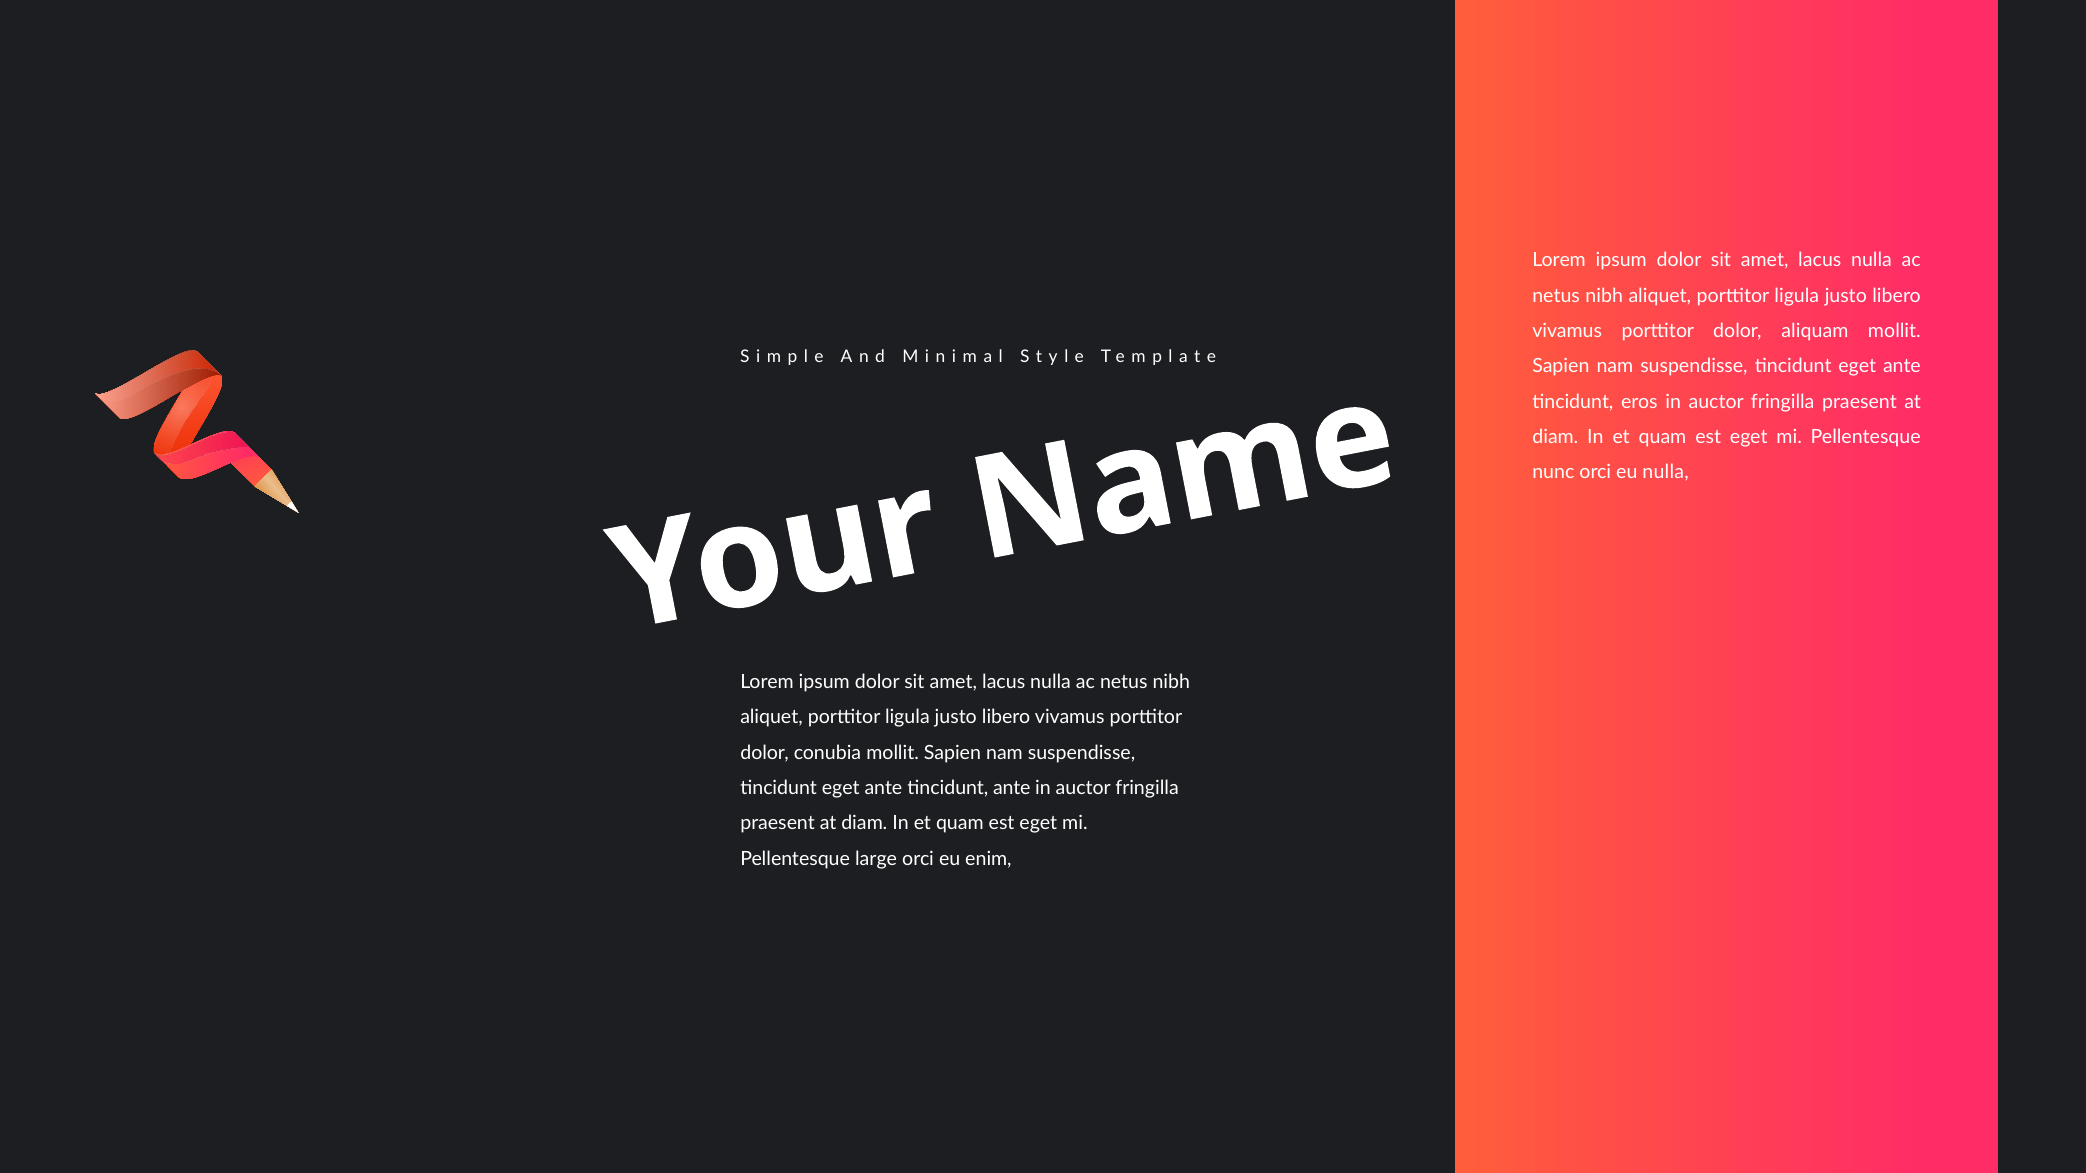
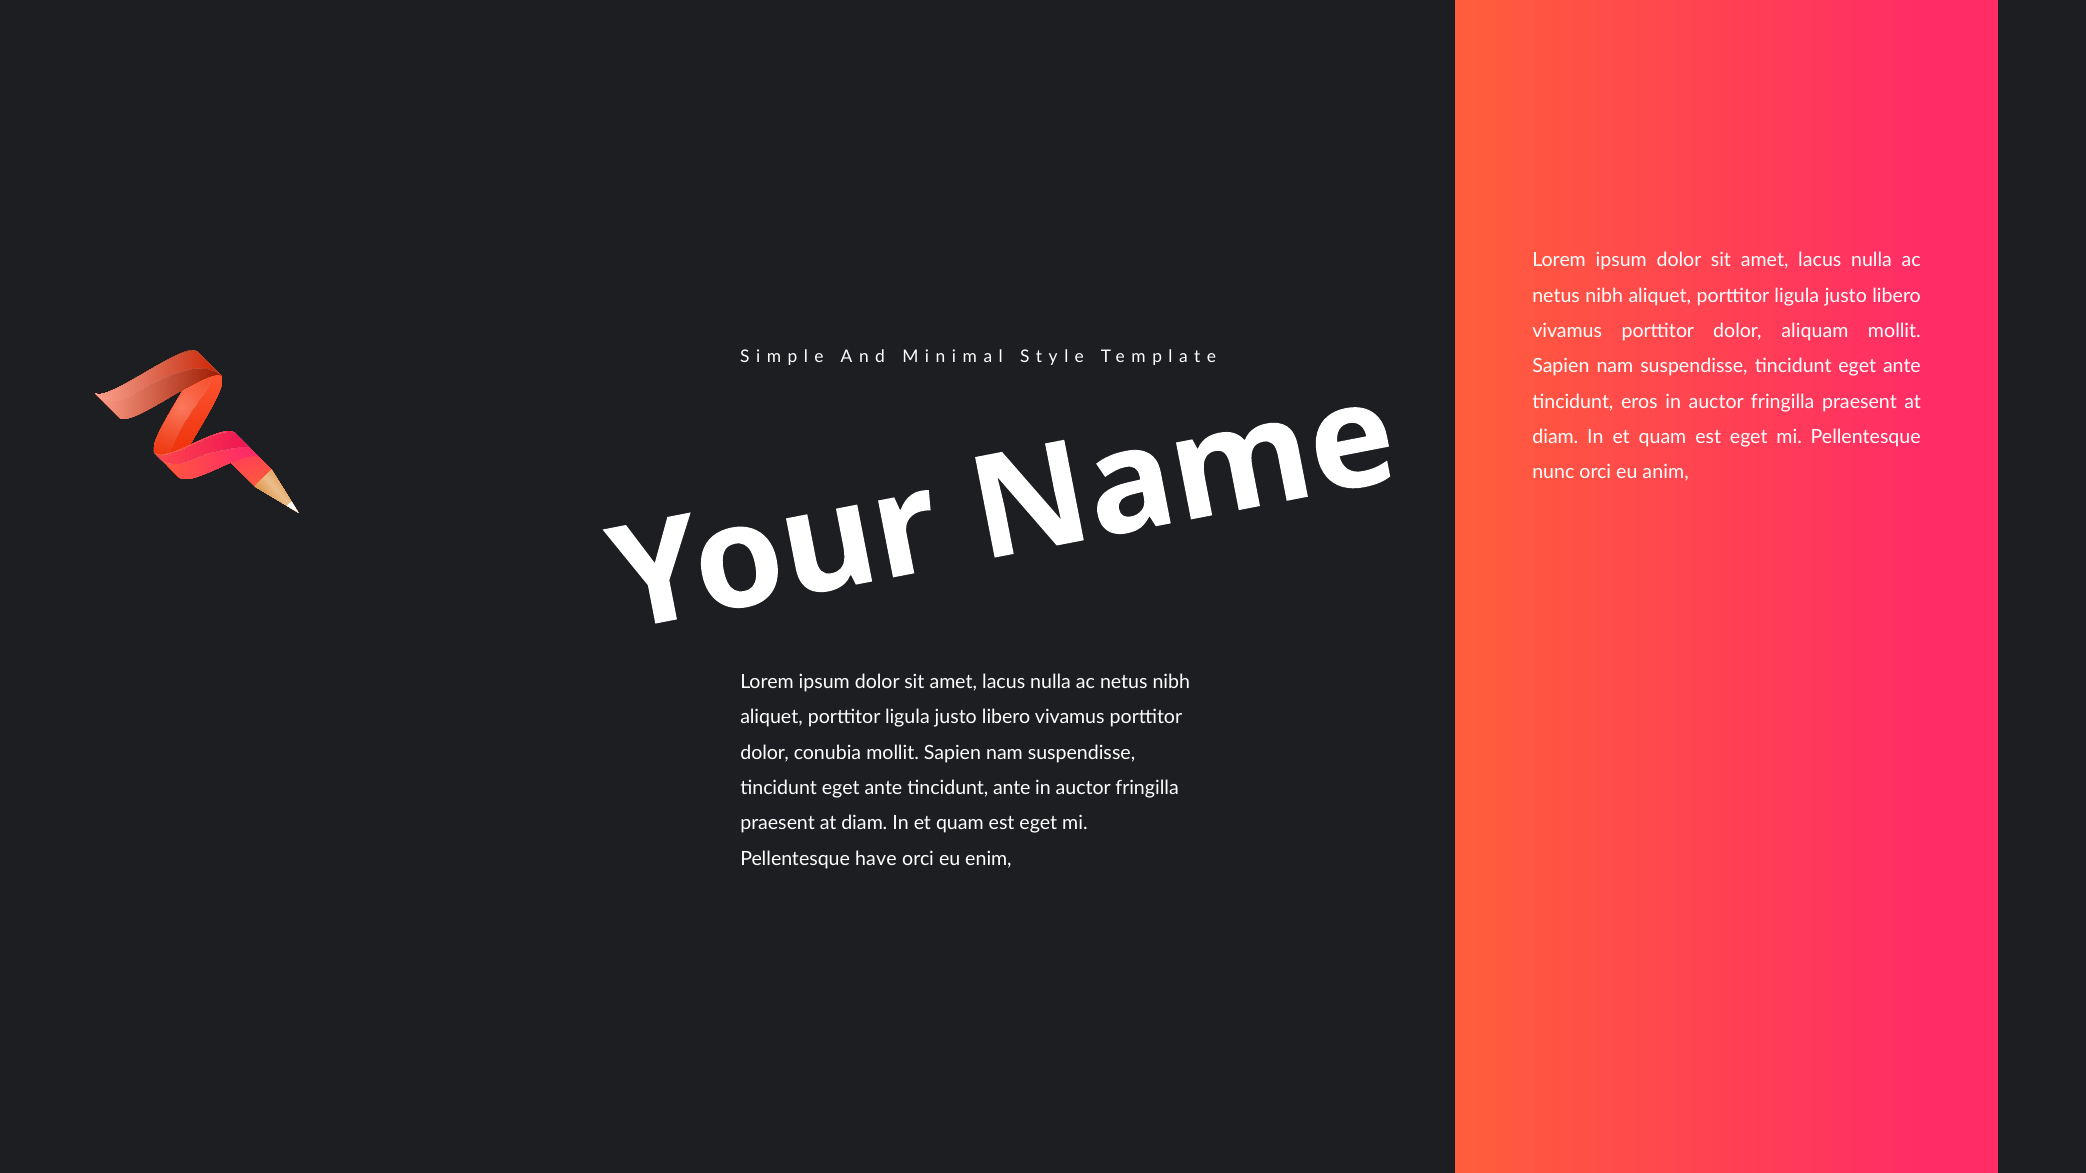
eu nulla: nulla -> anim
large: large -> have
